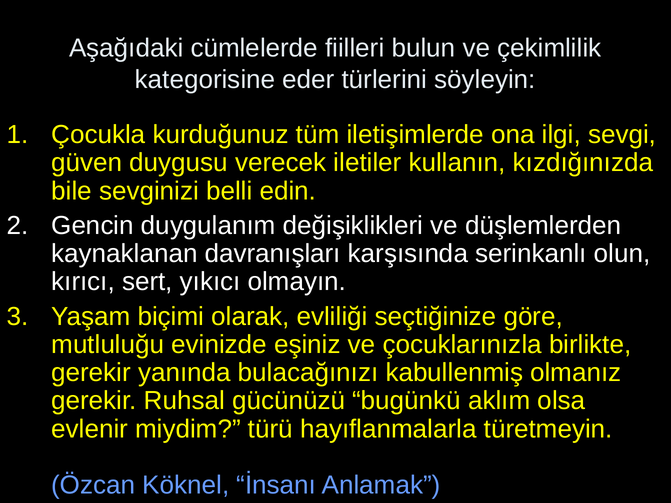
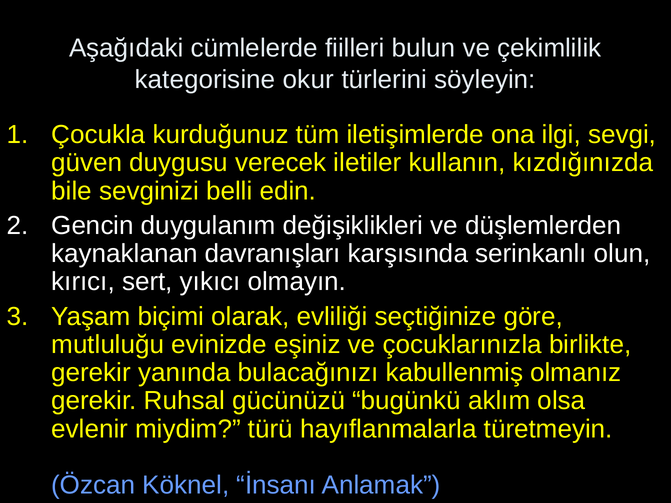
eder: eder -> okur
